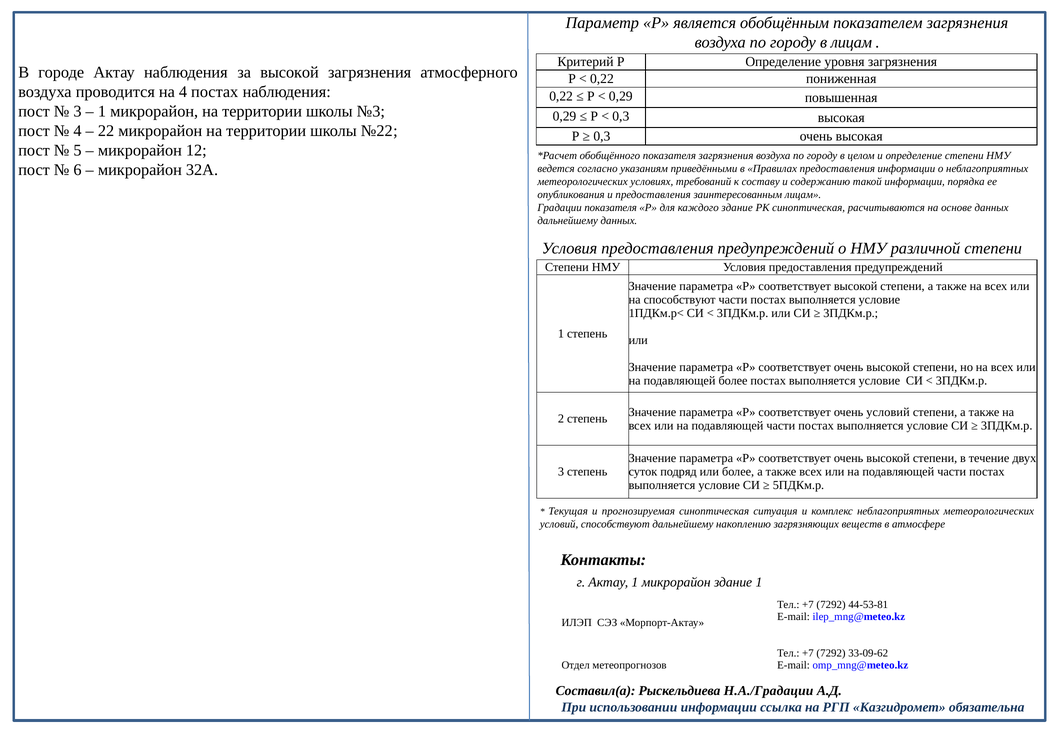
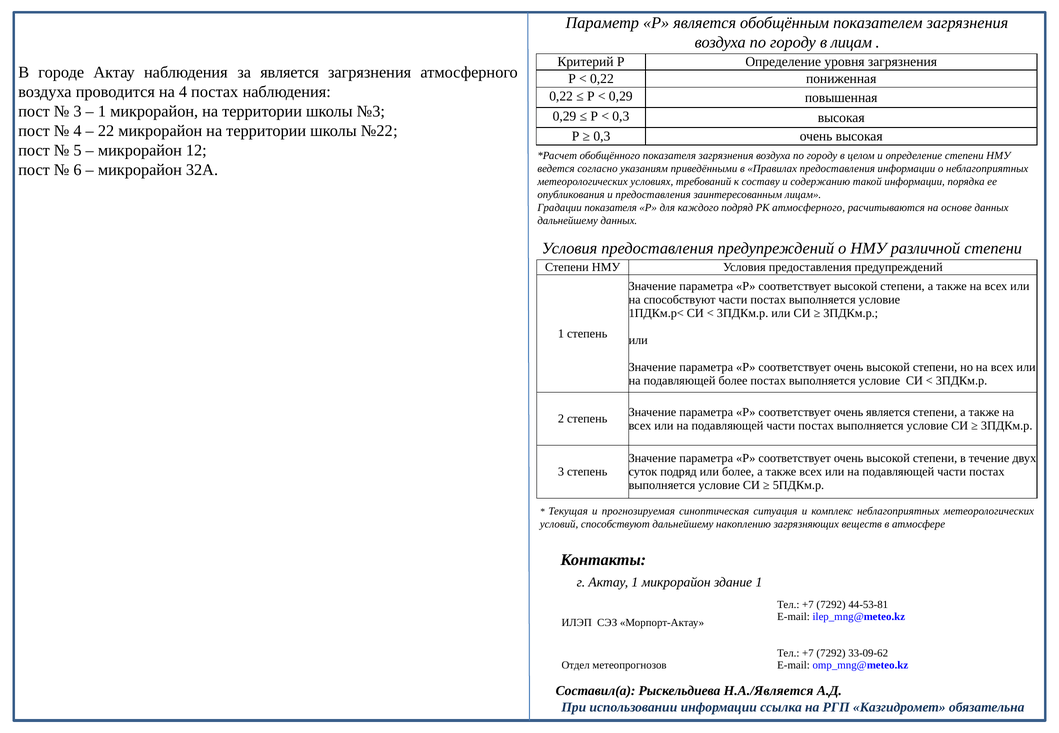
за высокой: высокой -> является
каждого здание: здание -> подряд
РК синоптическая: синоптическая -> атмосферного
очень условий: условий -> является
Н.А./Градации: Н.А./Градации -> Н.А./Является
